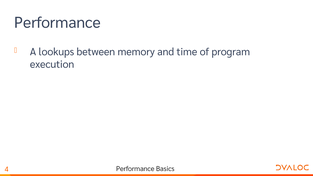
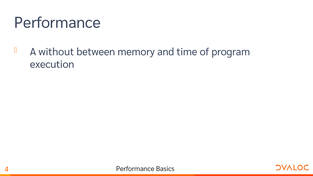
lookups: lookups -> without
